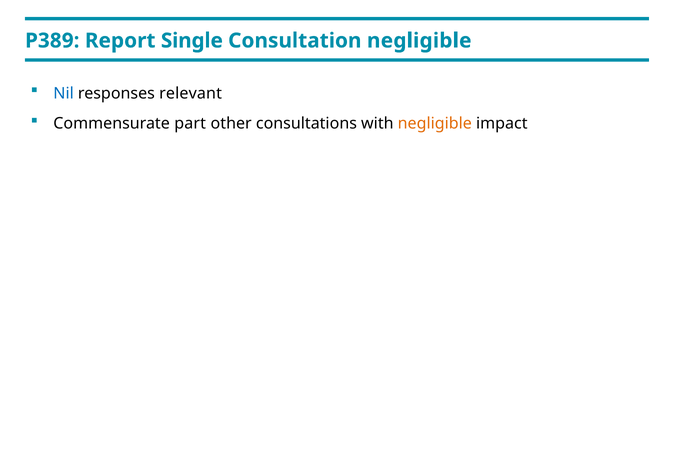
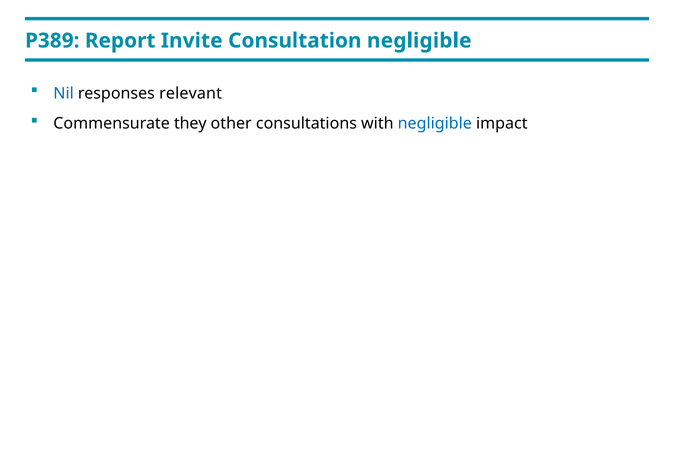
Single: Single -> Invite
part: part -> they
negligible at (435, 124) colour: orange -> blue
